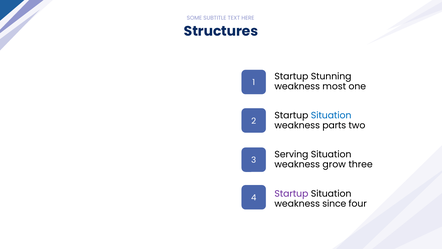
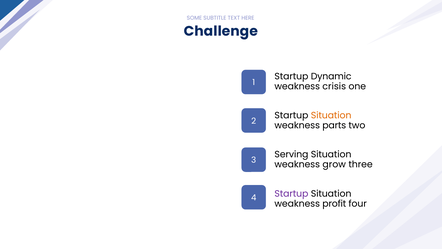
Structures: Structures -> Challenge
Stunning: Stunning -> Dynamic
most: most -> crisis
Situation at (331, 115) colour: blue -> orange
since: since -> profit
